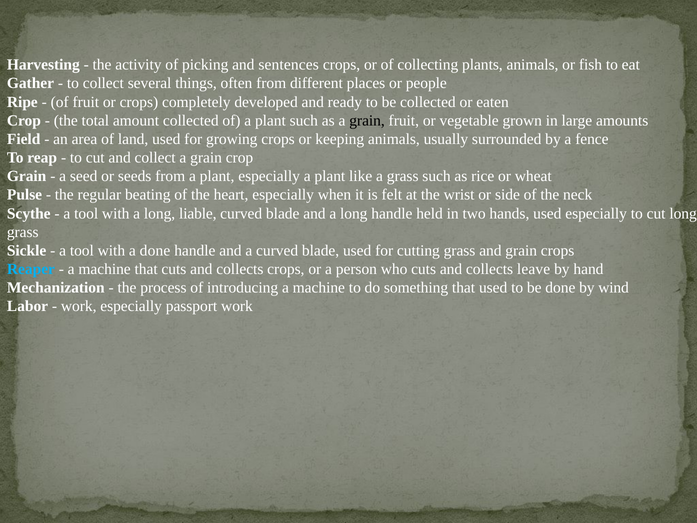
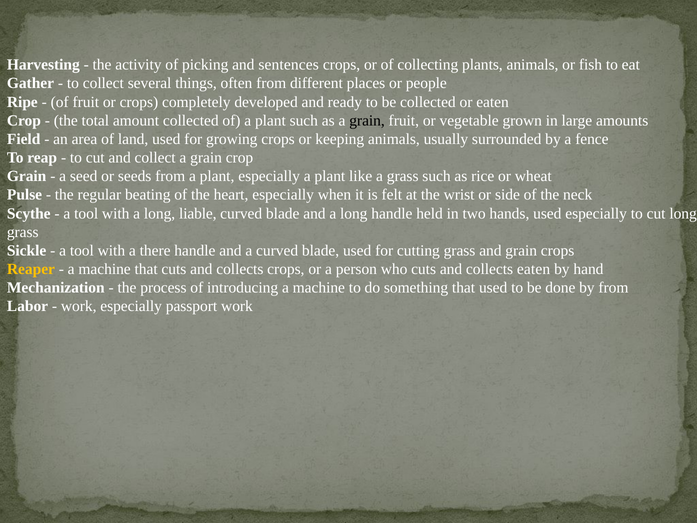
a done: done -> there
Reaper colour: light blue -> yellow
collects leave: leave -> eaten
by wind: wind -> from
